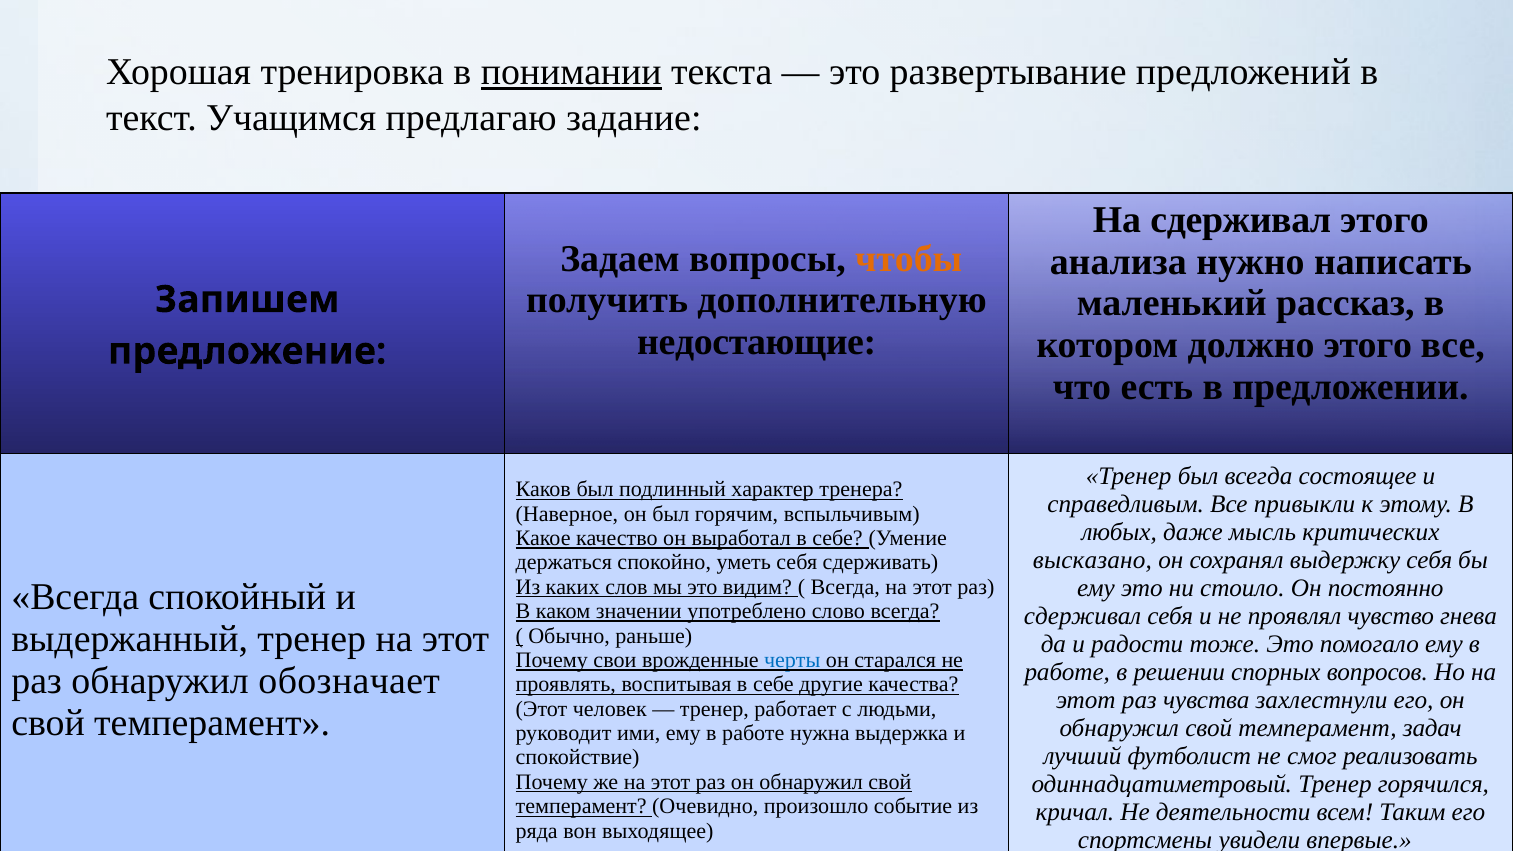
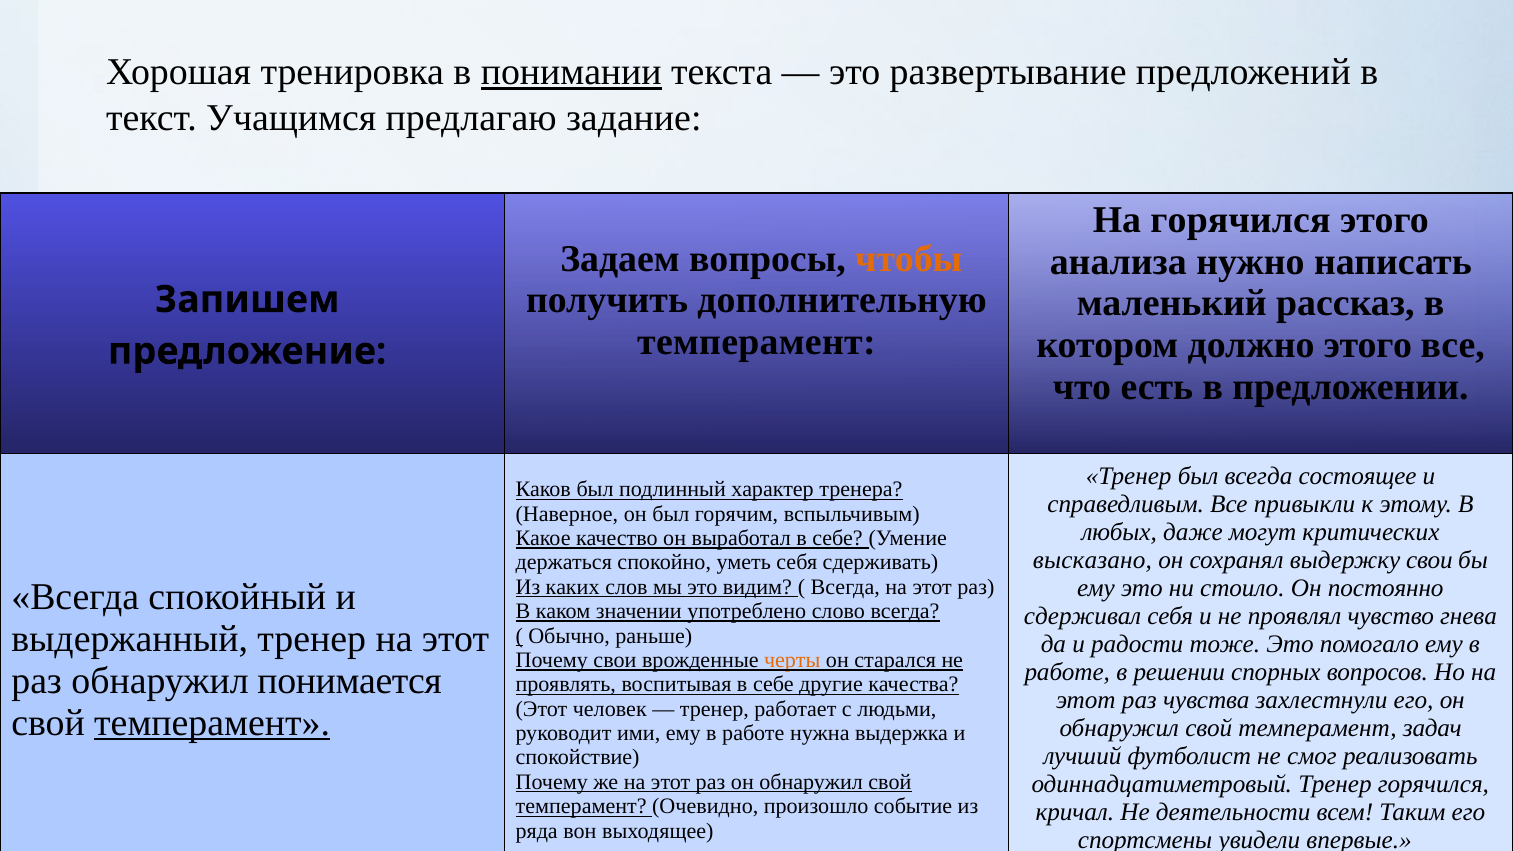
На сдерживал: сдерживал -> горячился
недостающие at (757, 342): недостающие -> темперамент
мысль: мысль -> могут
выдержку себя: себя -> свои
черты colour: blue -> orange
обозначает: обозначает -> понимается
темперамент at (212, 723) underline: none -> present
